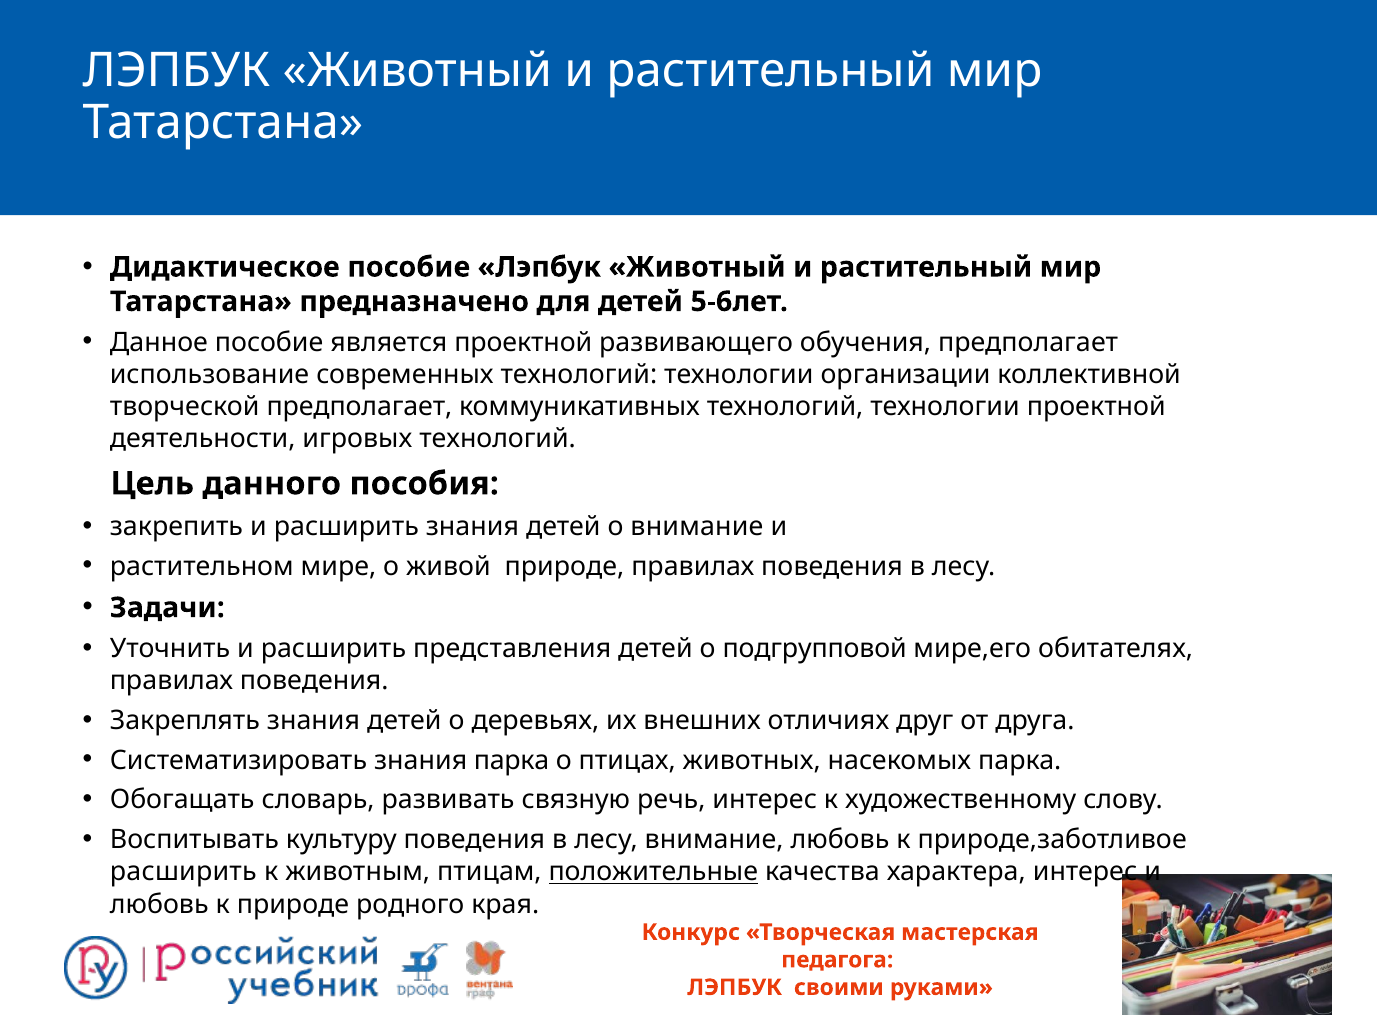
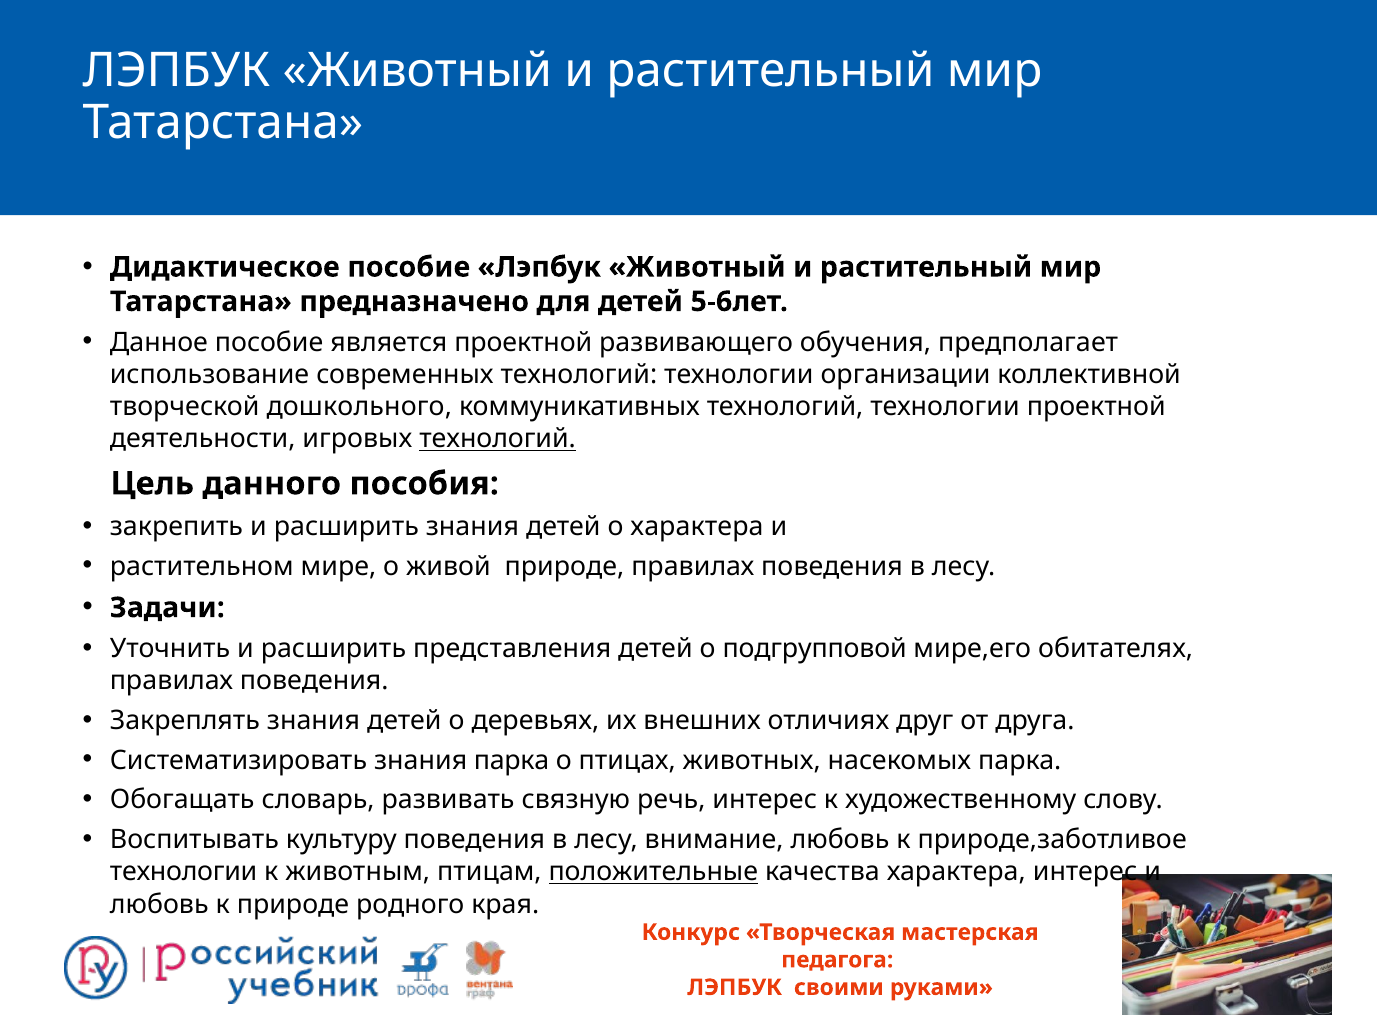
творческой предполагает: предполагает -> дошкольного
технологий at (498, 439) underline: none -> present
о внимание: внимание -> характера
расширить at (183, 872): расширить -> технологии
